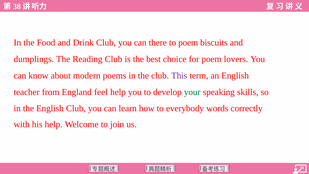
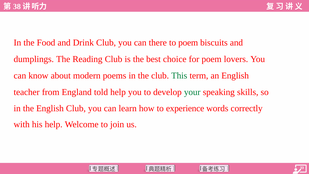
This colour: purple -> green
feel: feel -> told
everybody: everybody -> experience
